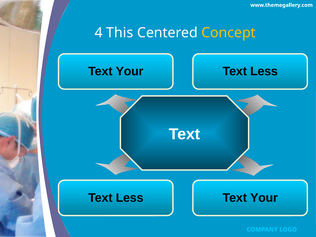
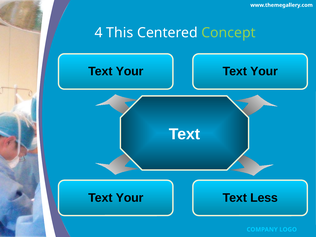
Concept colour: yellow -> light green
Less at (264, 71): Less -> Your
Less at (130, 198): Less -> Your
Your at (264, 198): Your -> Less
